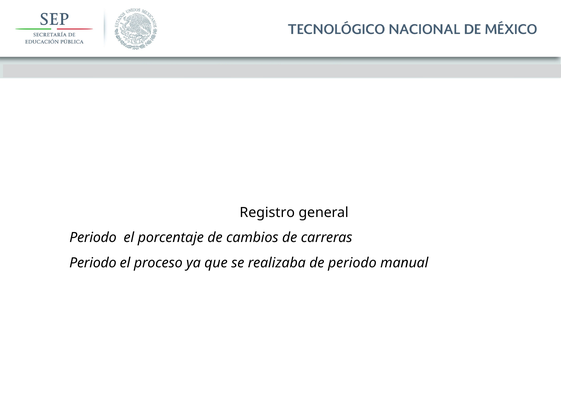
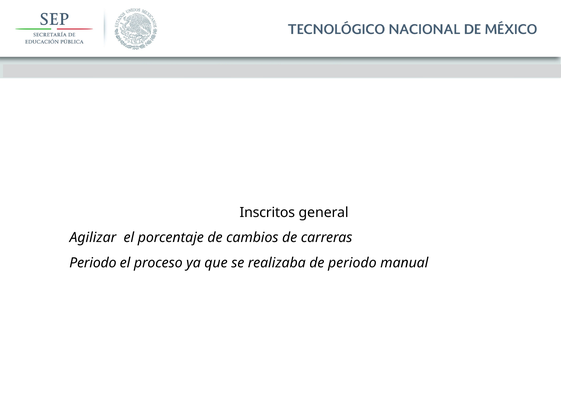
Registro: Registro -> Inscritos
Periodo at (93, 238): Periodo -> Agilizar
